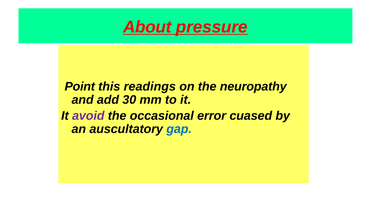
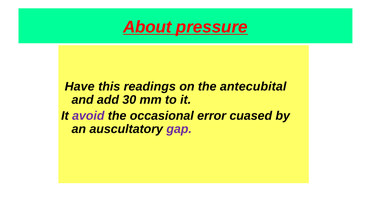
Point: Point -> Have
neuropathy: neuropathy -> antecubital
gap colour: blue -> purple
